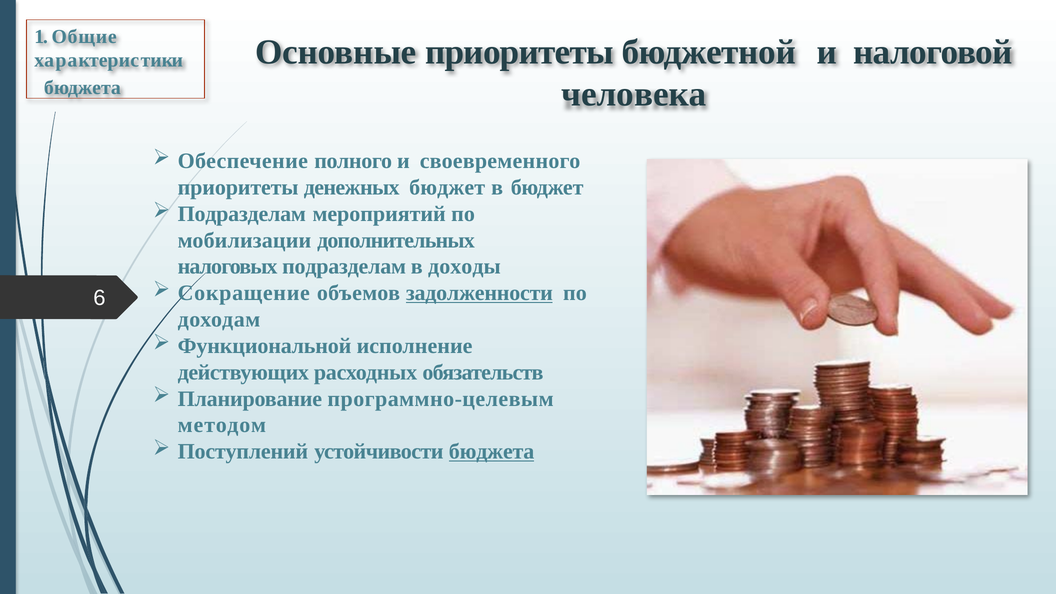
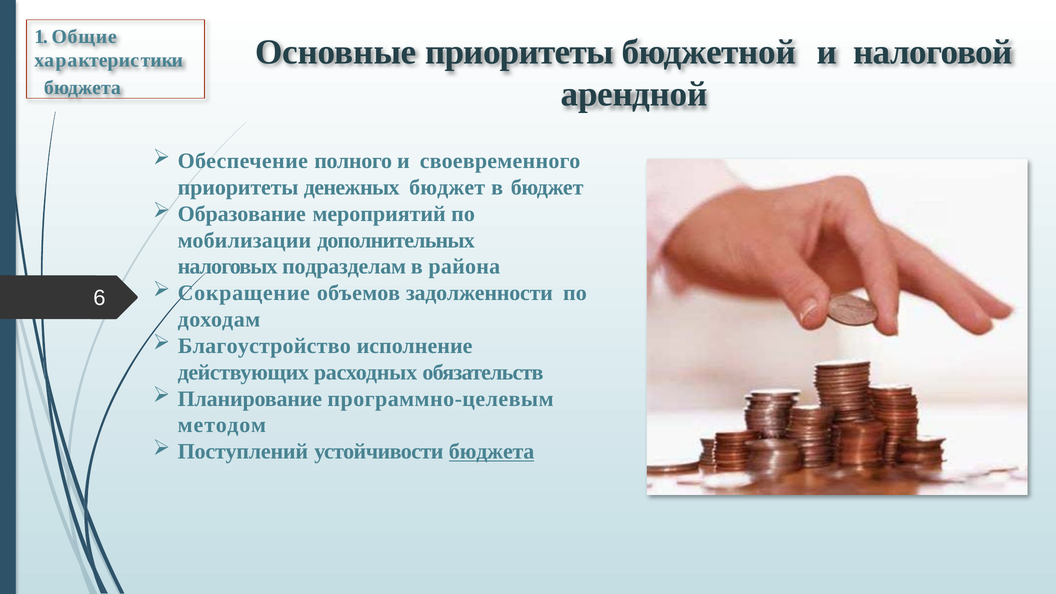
человека: человека -> арендной
Подразделам at (242, 214): Подразделам -> Образование
доходы: доходы -> района
задолженности underline: present -> none
Функциональной: Функциональной -> Благоустройство
